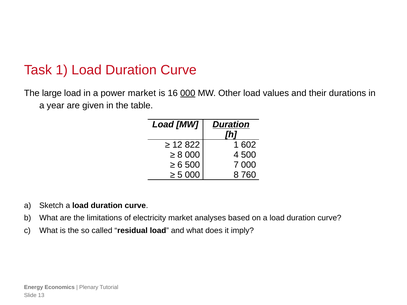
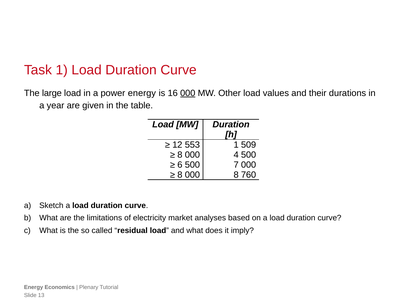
power market: market -> energy
Duration at (231, 125) underline: present -> none
822: 822 -> 553
602: 602 -> 509
5 at (180, 175): 5 -> 8
